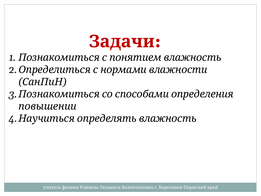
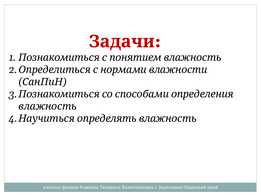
повышении: повышении -> влажность
